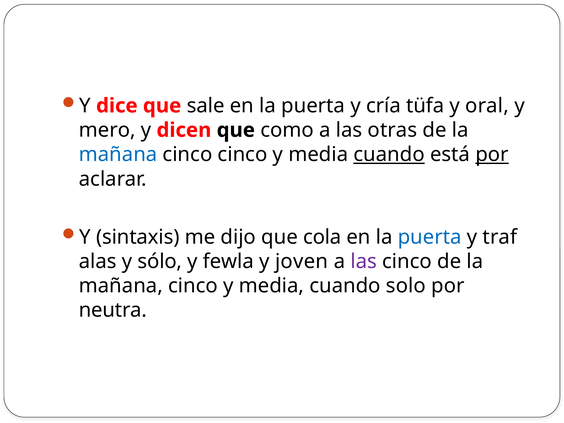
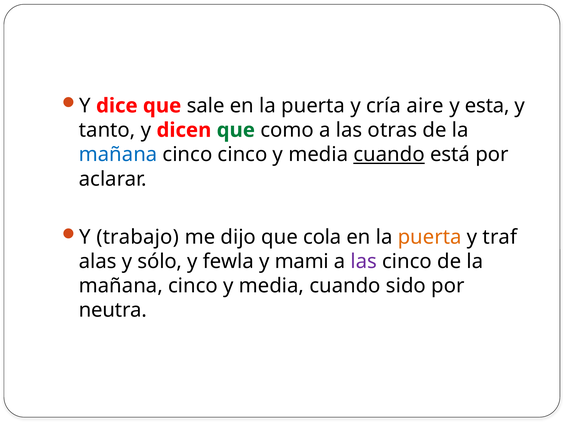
tüfa: tüfa -> aire
oral: oral -> esta
mero: mero -> tanto
que at (236, 130) colour: black -> green
por at (492, 155) underline: present -> none
sintaxis: sintaxis -> trabajo
puerta at (430, 237) colour: blue -> orange
joven: joven -> mami
solo: solo -> sido
